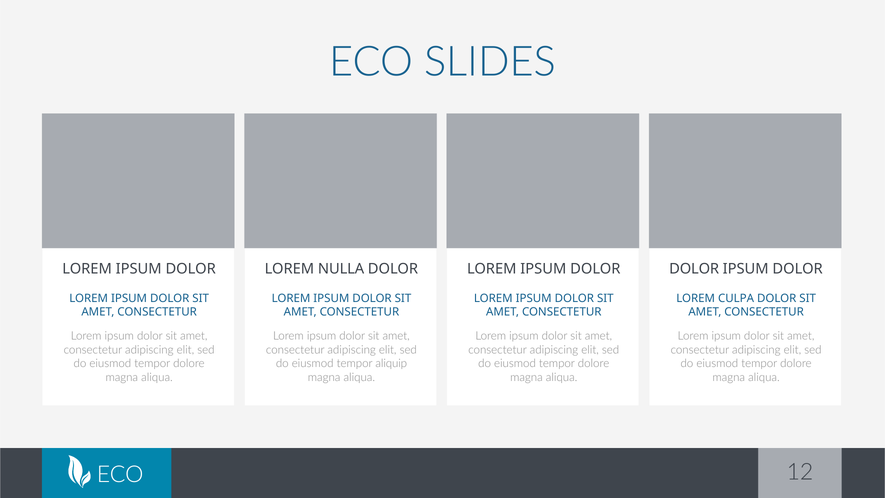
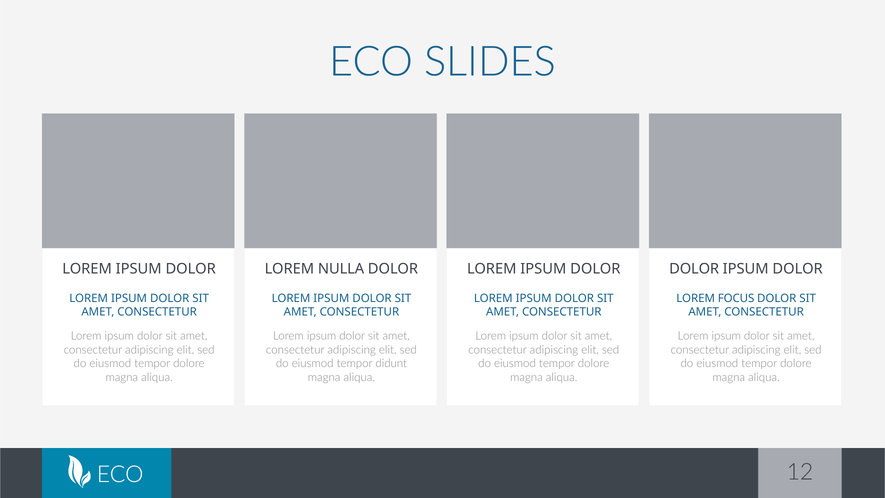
CULPA: CULPA -> FOCUS
aliquip: aliquip -> didunt
